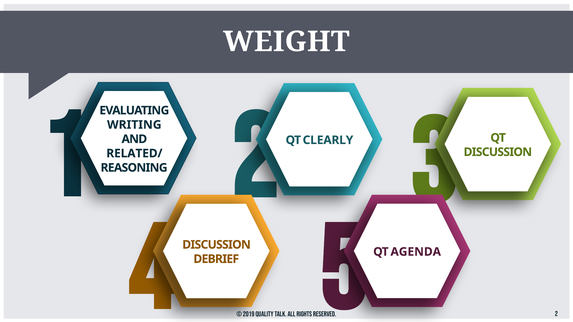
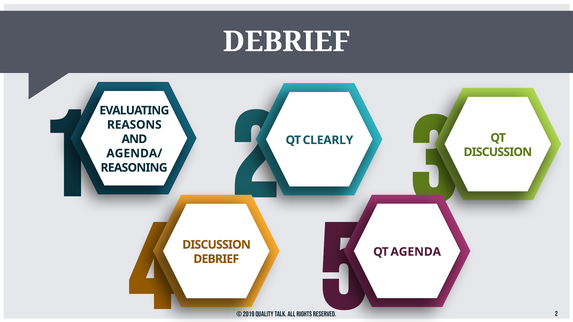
WEIGHT at (286, 42): WEIGHT -> DEBRIEF
WRITING: WRITING -> REASONS
RELATED/: RELATED/ -> AGENDA/
